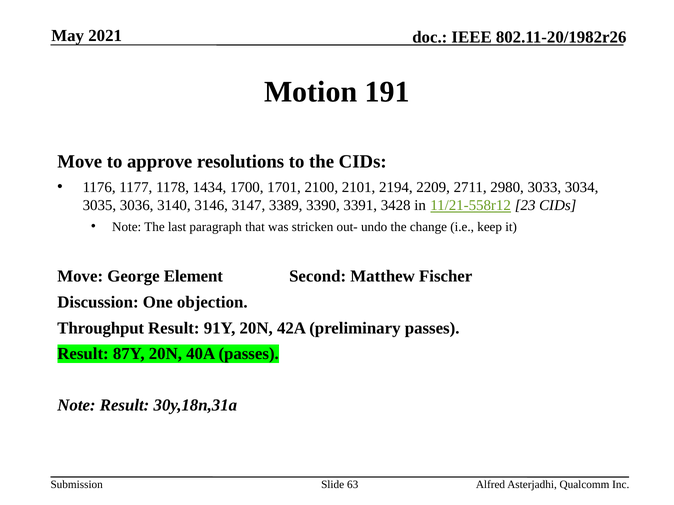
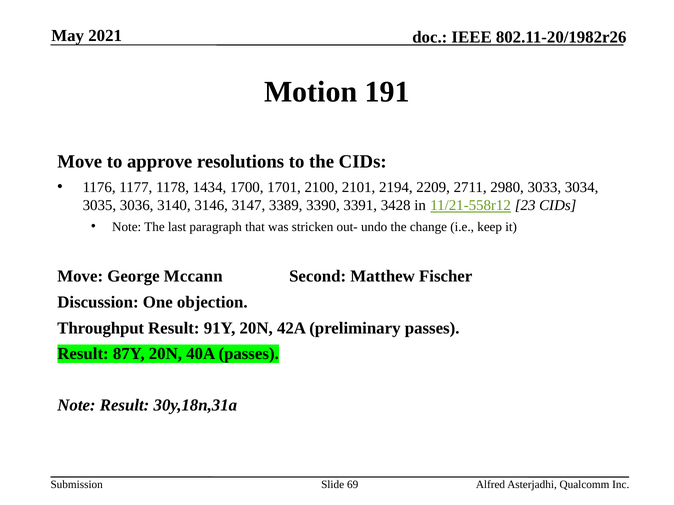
Element: Element -> Mccann
63: 63 -> 69
